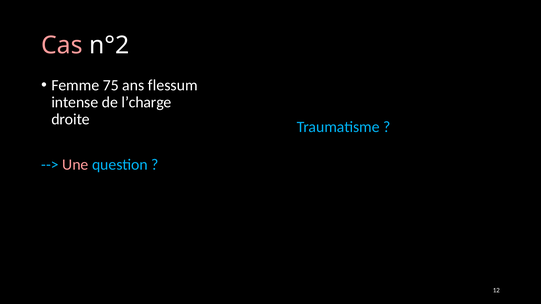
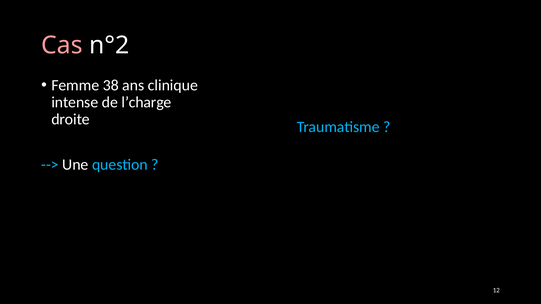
75: 75 -> 38
flessum: flessum -> clinique
Une colour: pink -> white
